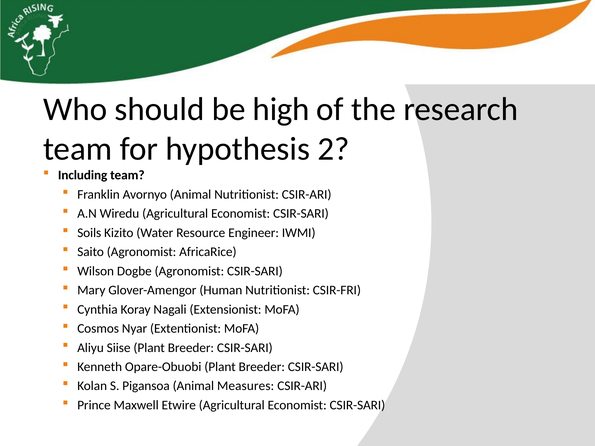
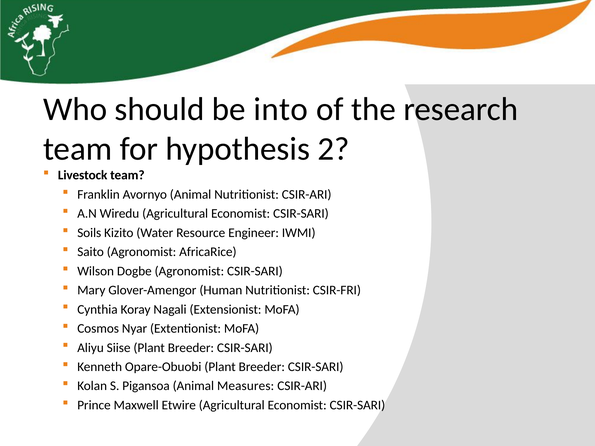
high: high -> into
Including: Including -> Livestock
